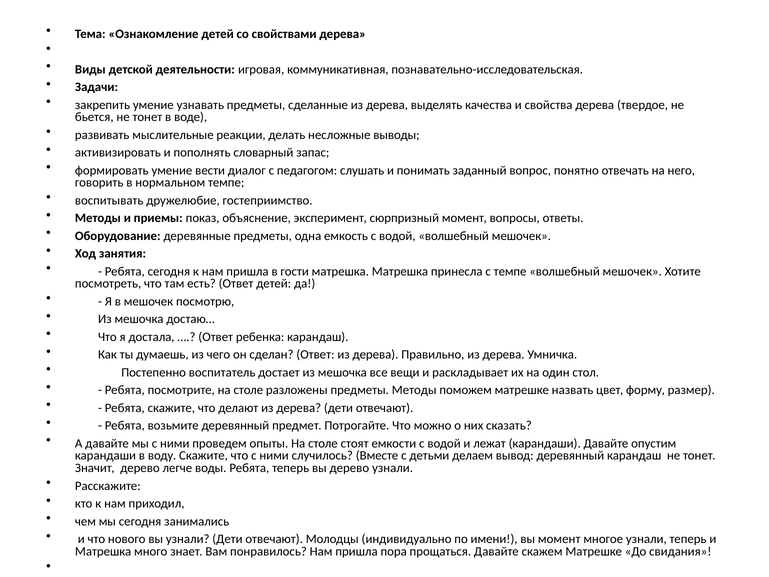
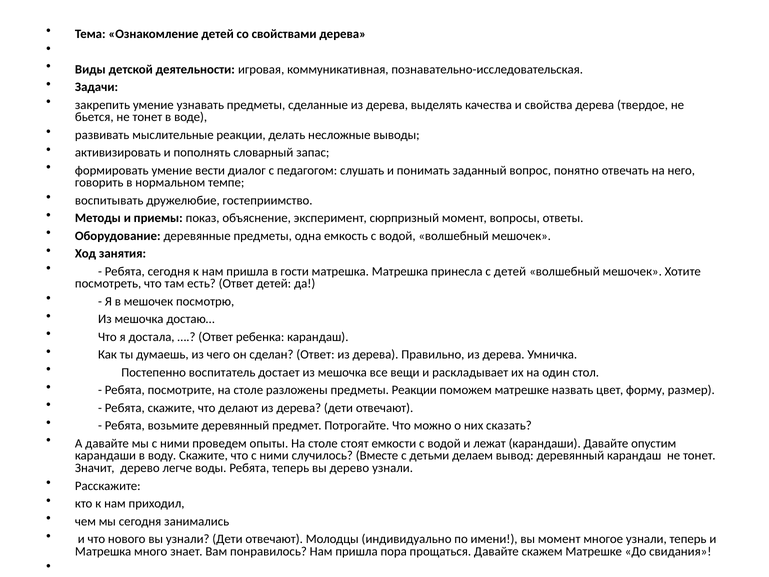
с темпе: темпе -> детей
предметы Методы: Методы -> Реакции
